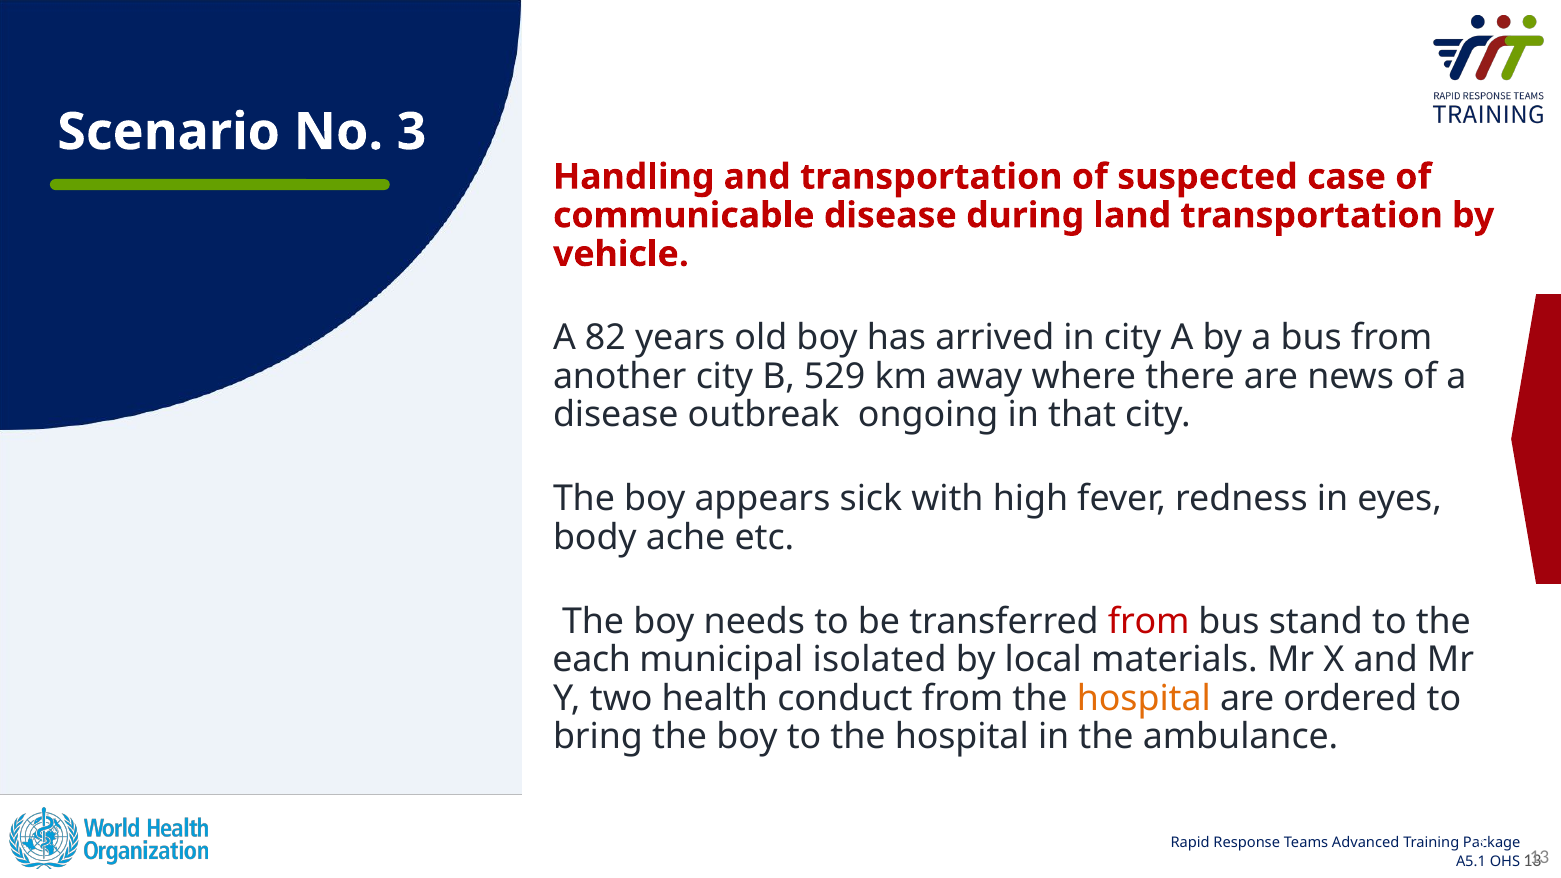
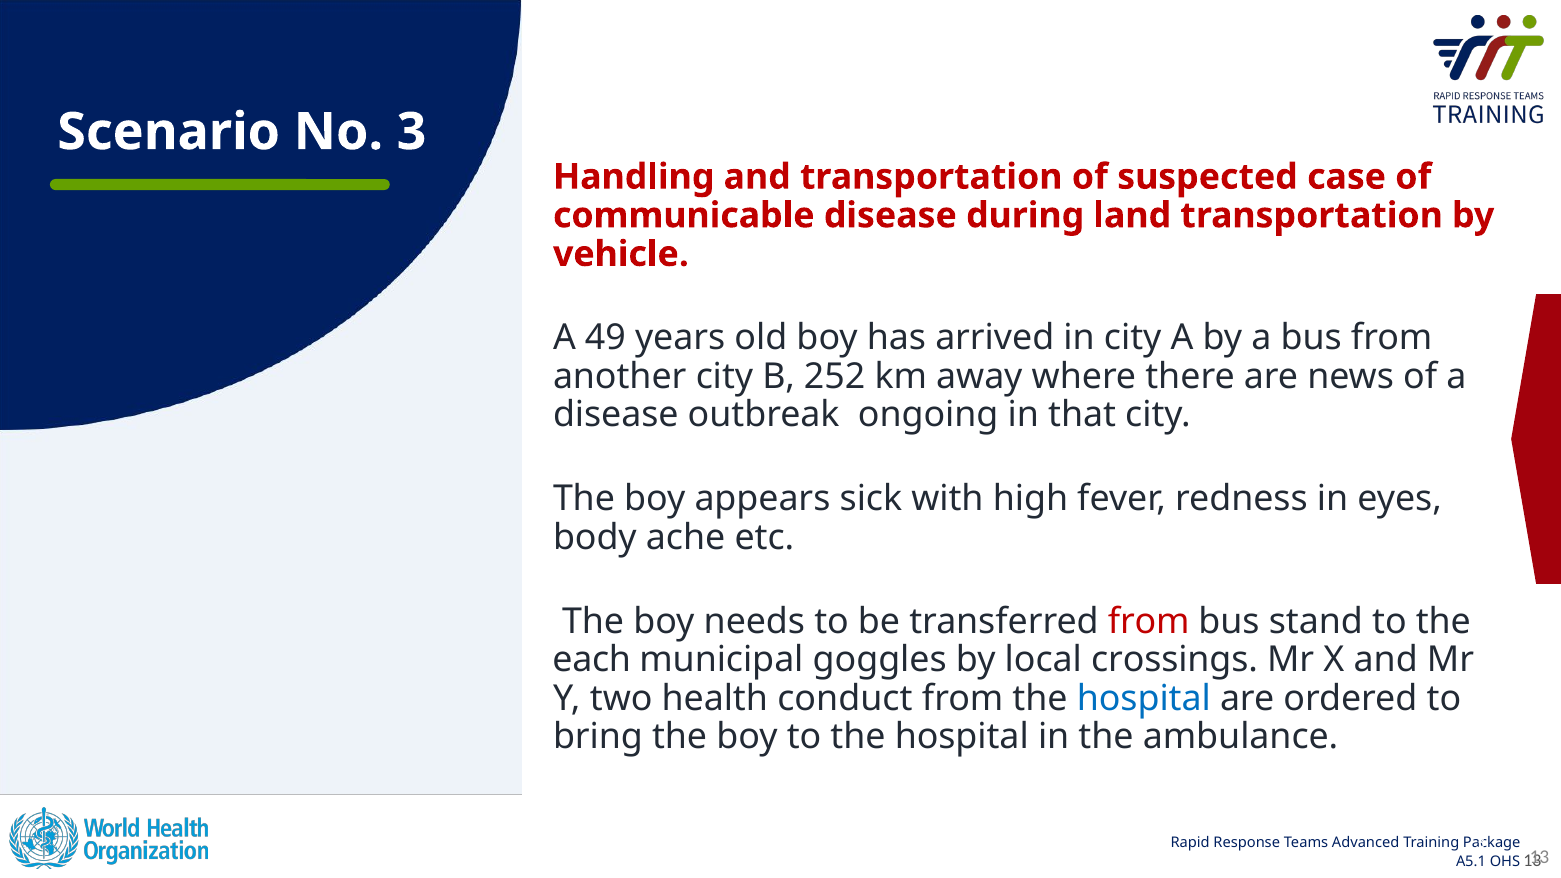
82: 82 -> 49
529: 529 -> 252
isolated: isolated -> goggles
materials: materials -> crossings
hospital at (1144, 699) colour: orange -> blue
